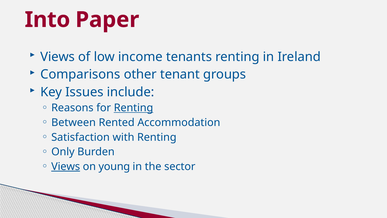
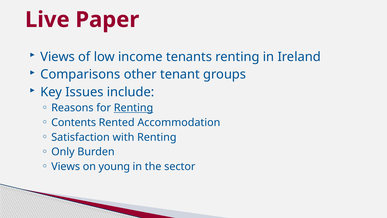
Into: Into -> Live
Between: Between -> Contents
Views at (66, 166) underline: present -> none
